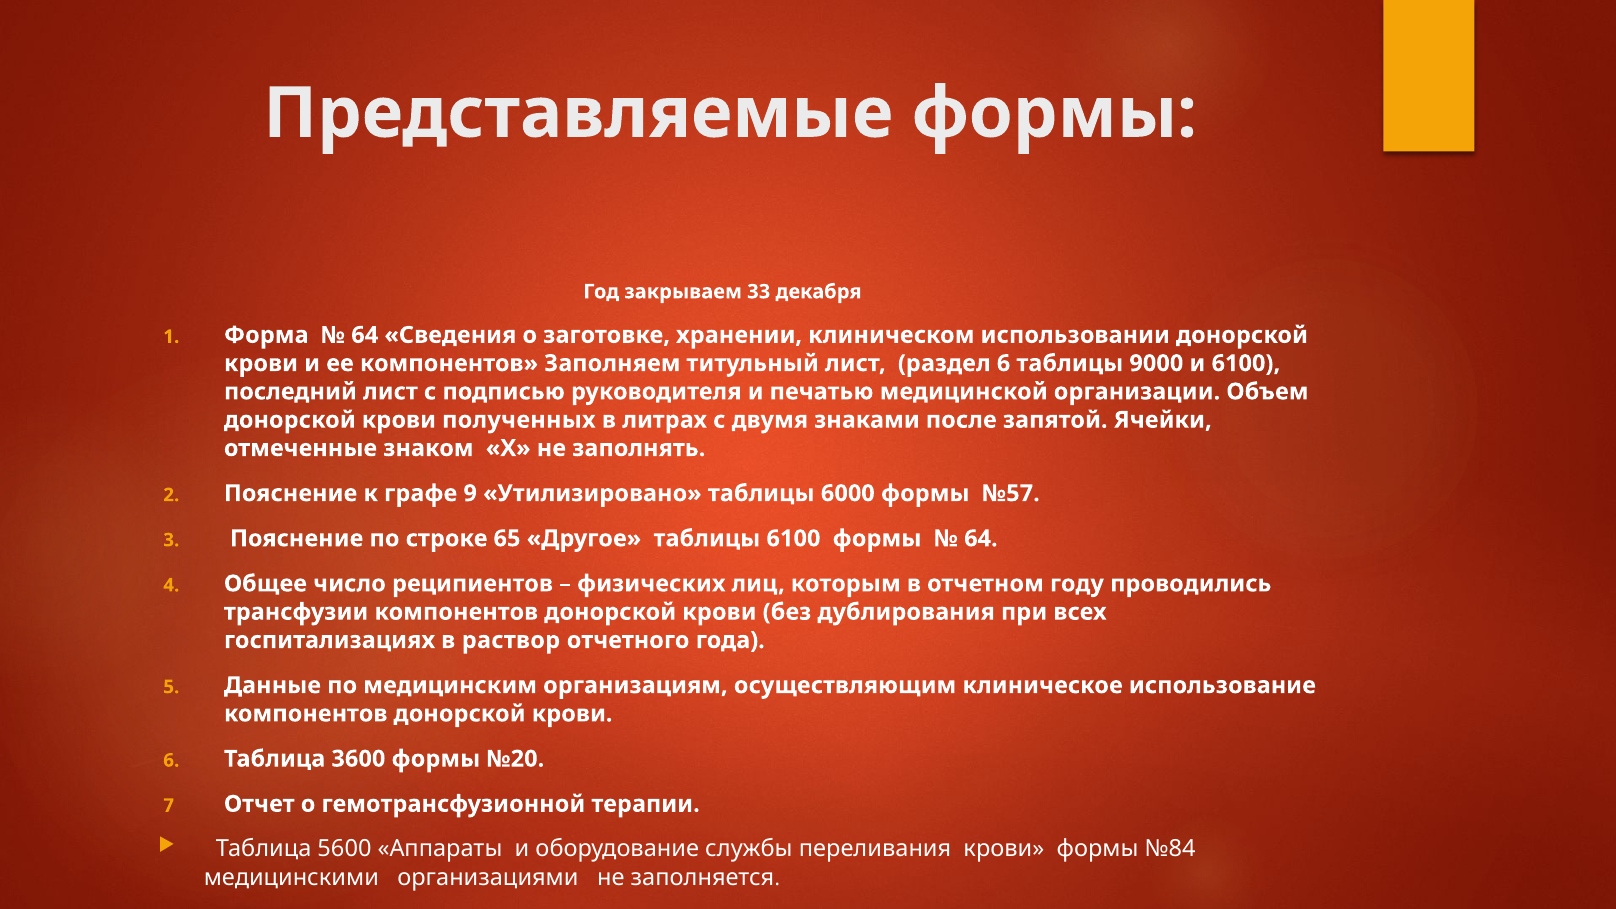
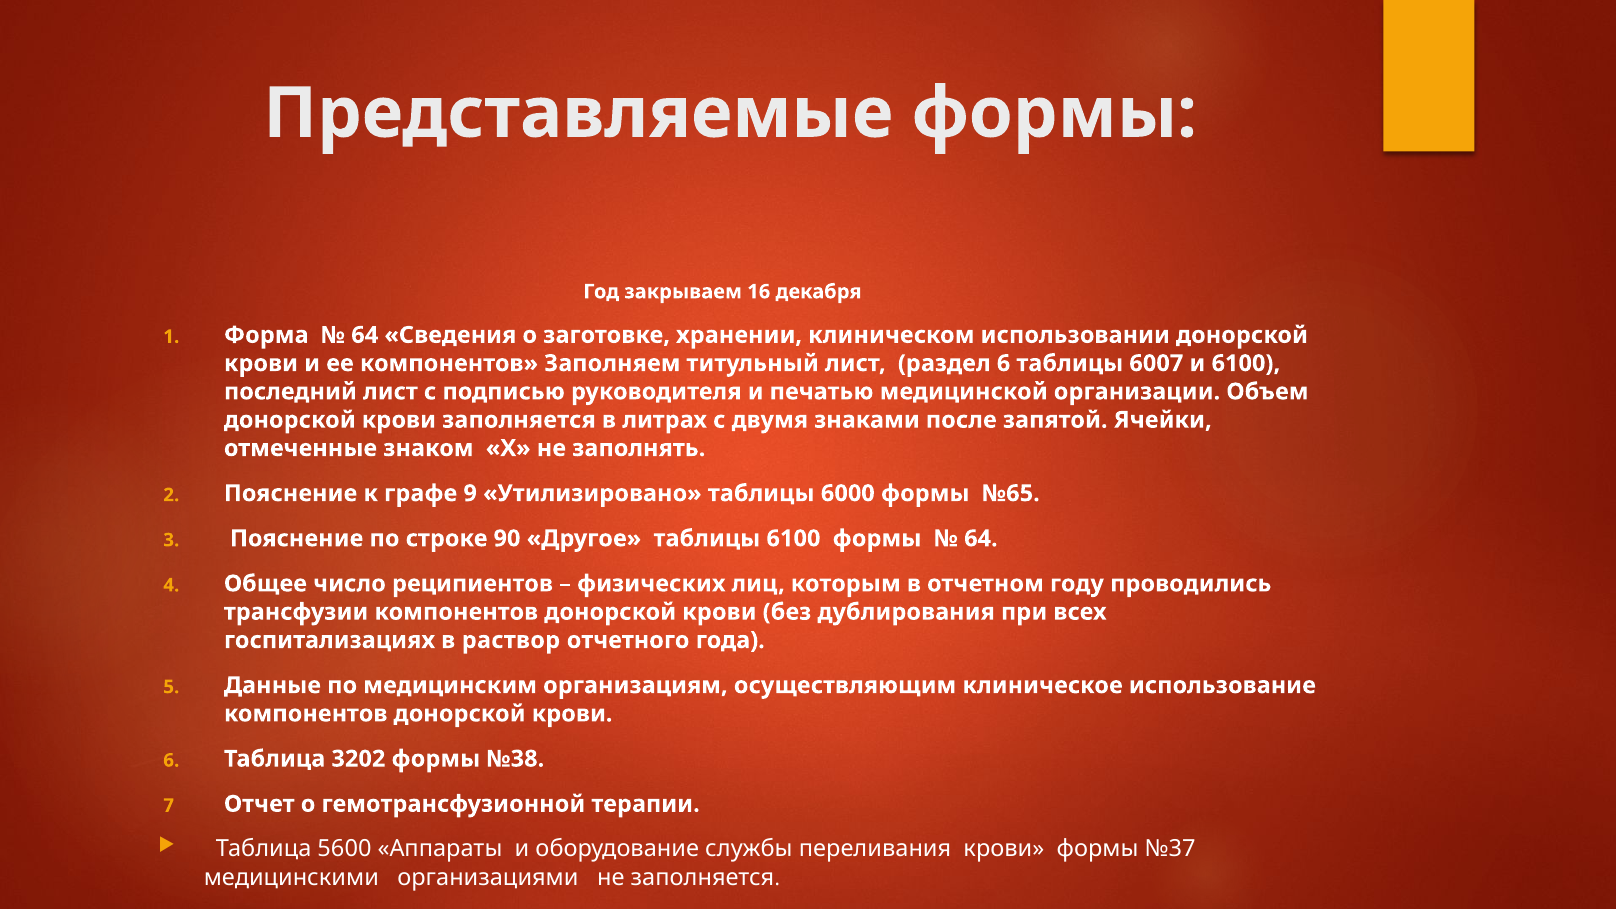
33: 33 -> 16
9000: 9000 -> 6007
крови полученных: полученных -> заполняется
№57: №57 -> №65
65: 65 -> 90
3600: 3600 -> 3202
№20: №20 -> №38
№84: №84 -> №37
